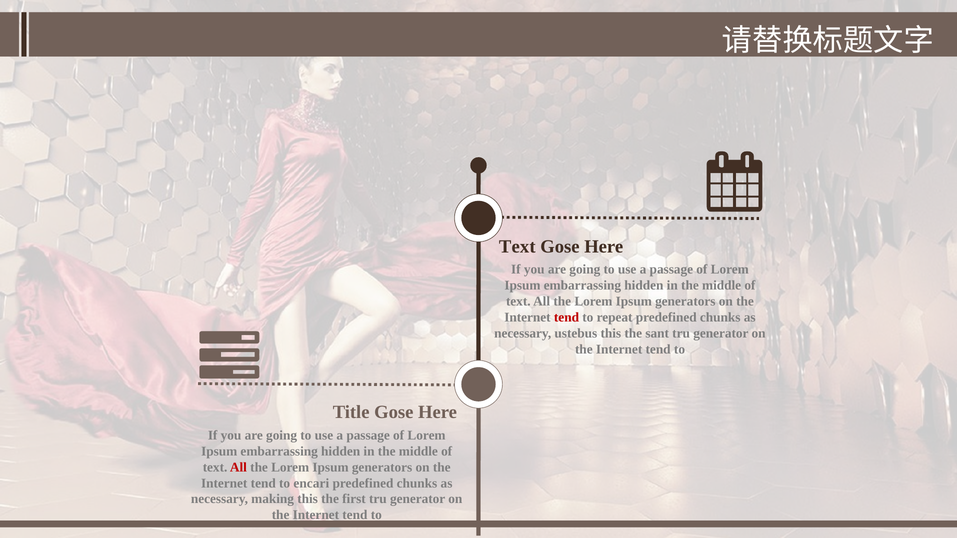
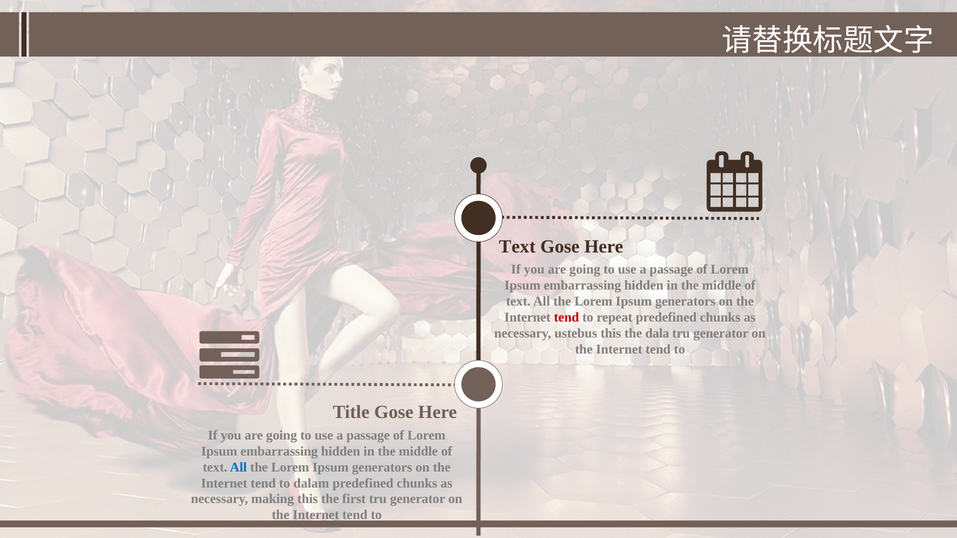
sant: sant -> dala
All at (238, 467) colour: red -> blue
encari: encari -> dalam
